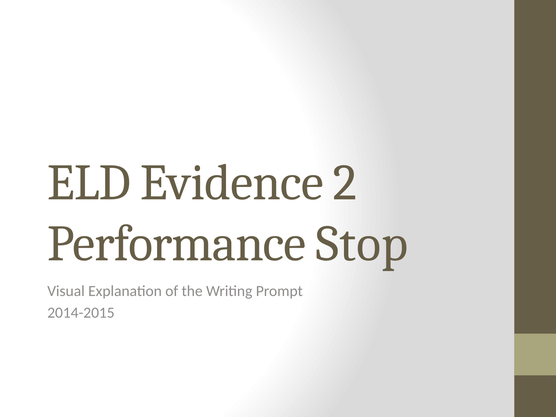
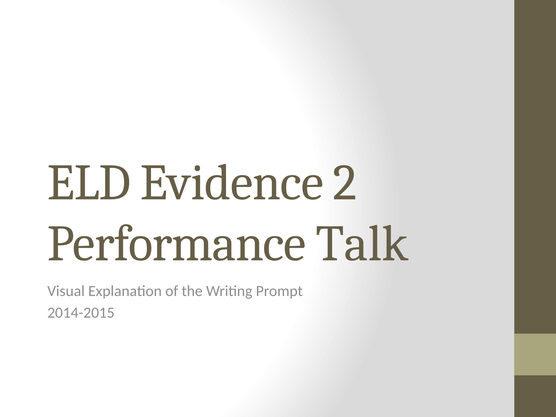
Stop: Stop -> Talk
